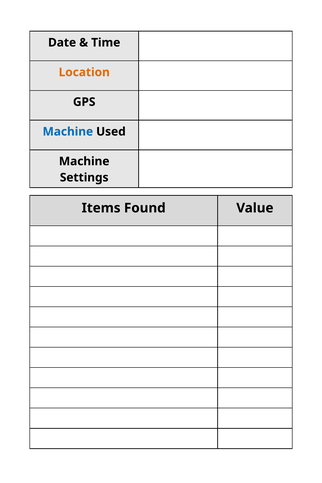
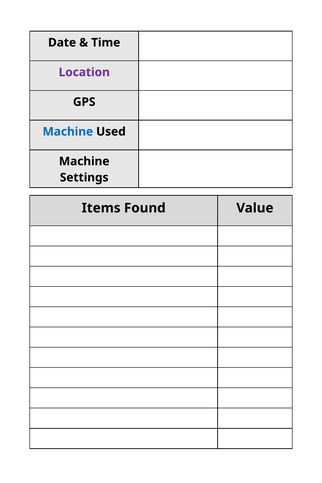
Location colour: orange -> purple
